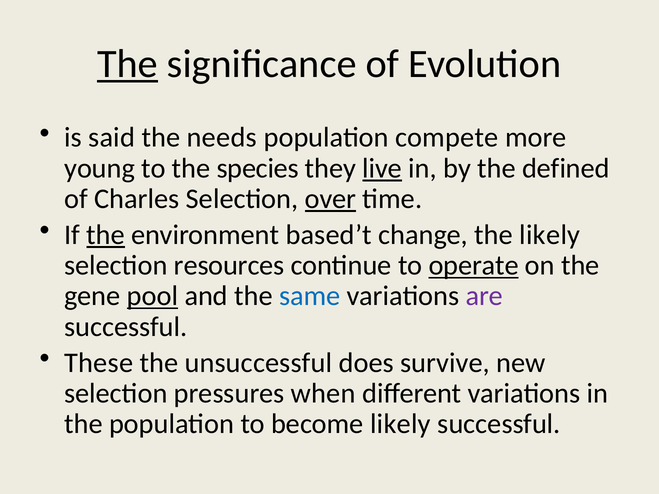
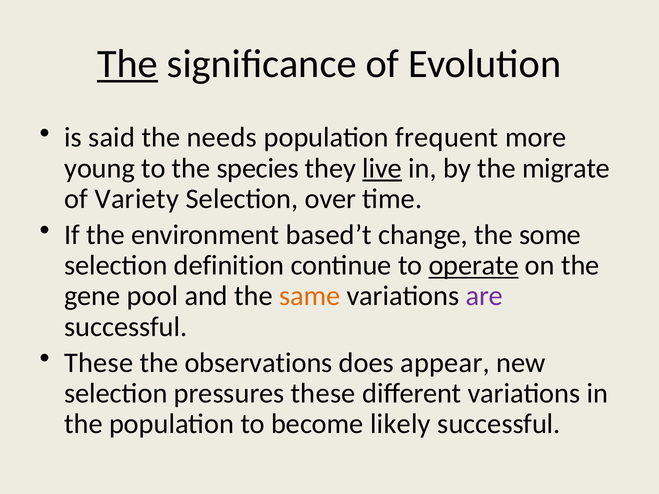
compete: compete -> frequent
defined: defined -> migrate
Charles: Charles -> Variety
over underline: present -> none
the at (106, 235) underline: present -> none
the likely: likely -> some
resources: resources -> definition
pool underline: present -> none
same colour: blue -> orange
unsuccessful: unsuccessful -> observations
survive: survive -> appear
pressures when: when -> these
